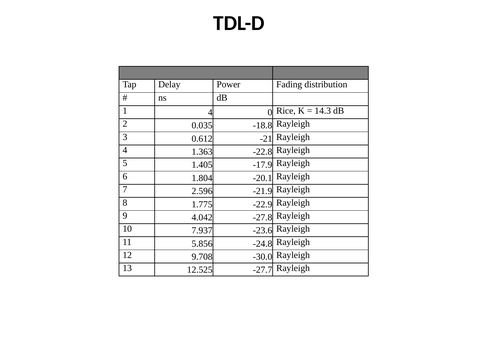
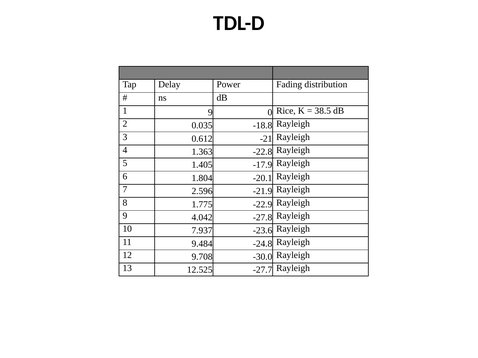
1 4: 4 -> 9
14.3: 14.3 -> 38.5
5.856: 5.856 -> 9.484
